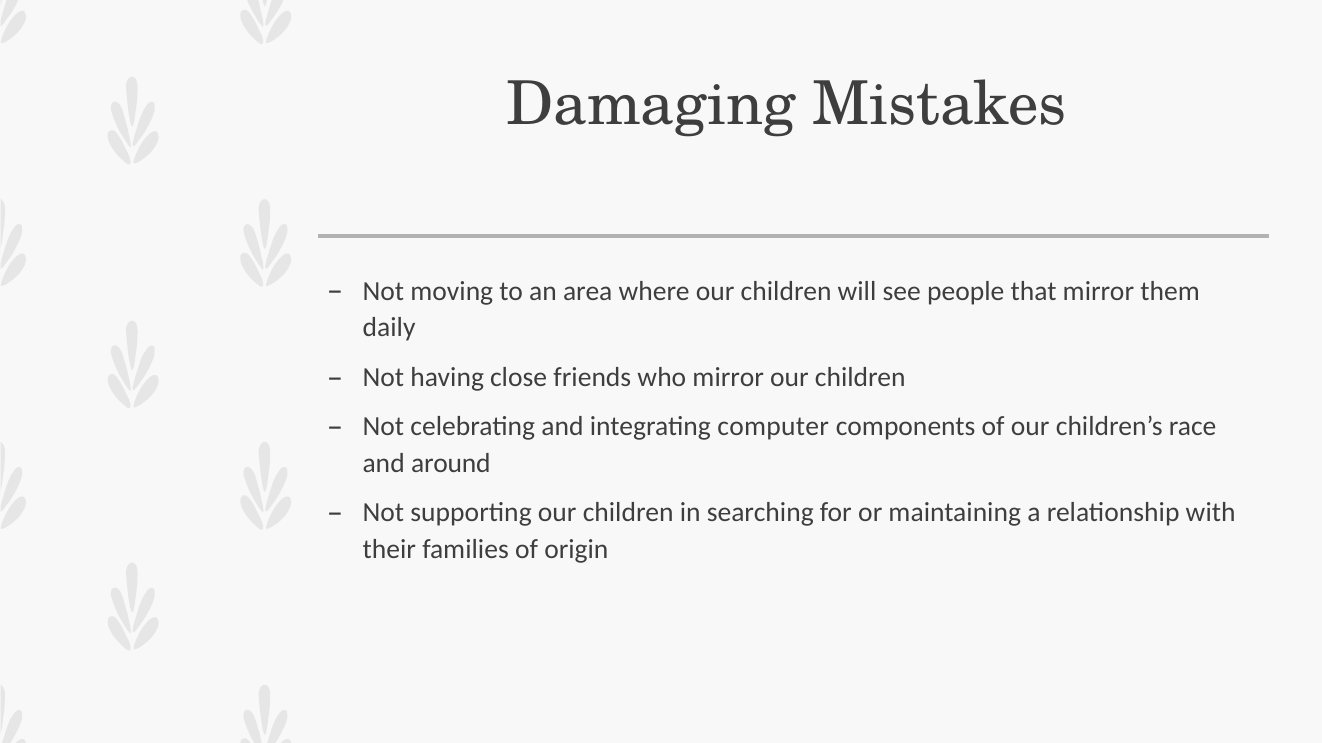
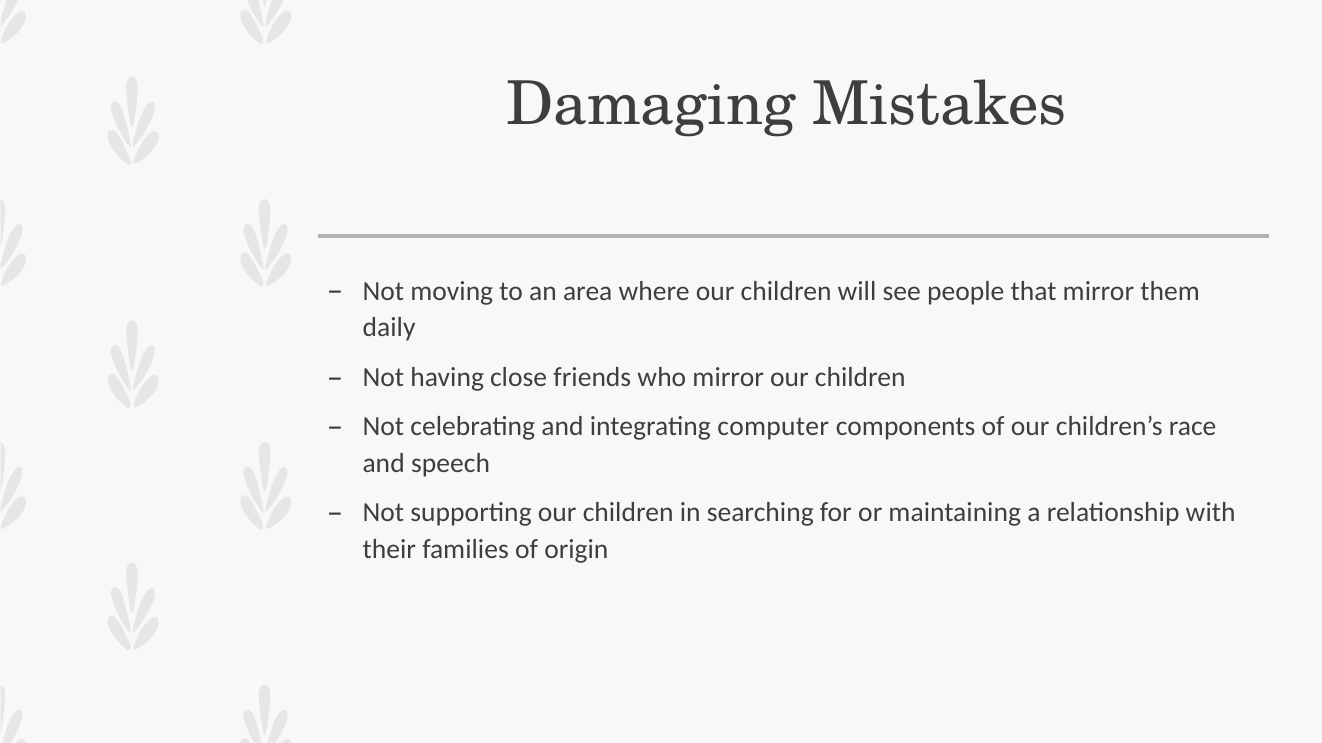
around: around -> speech
